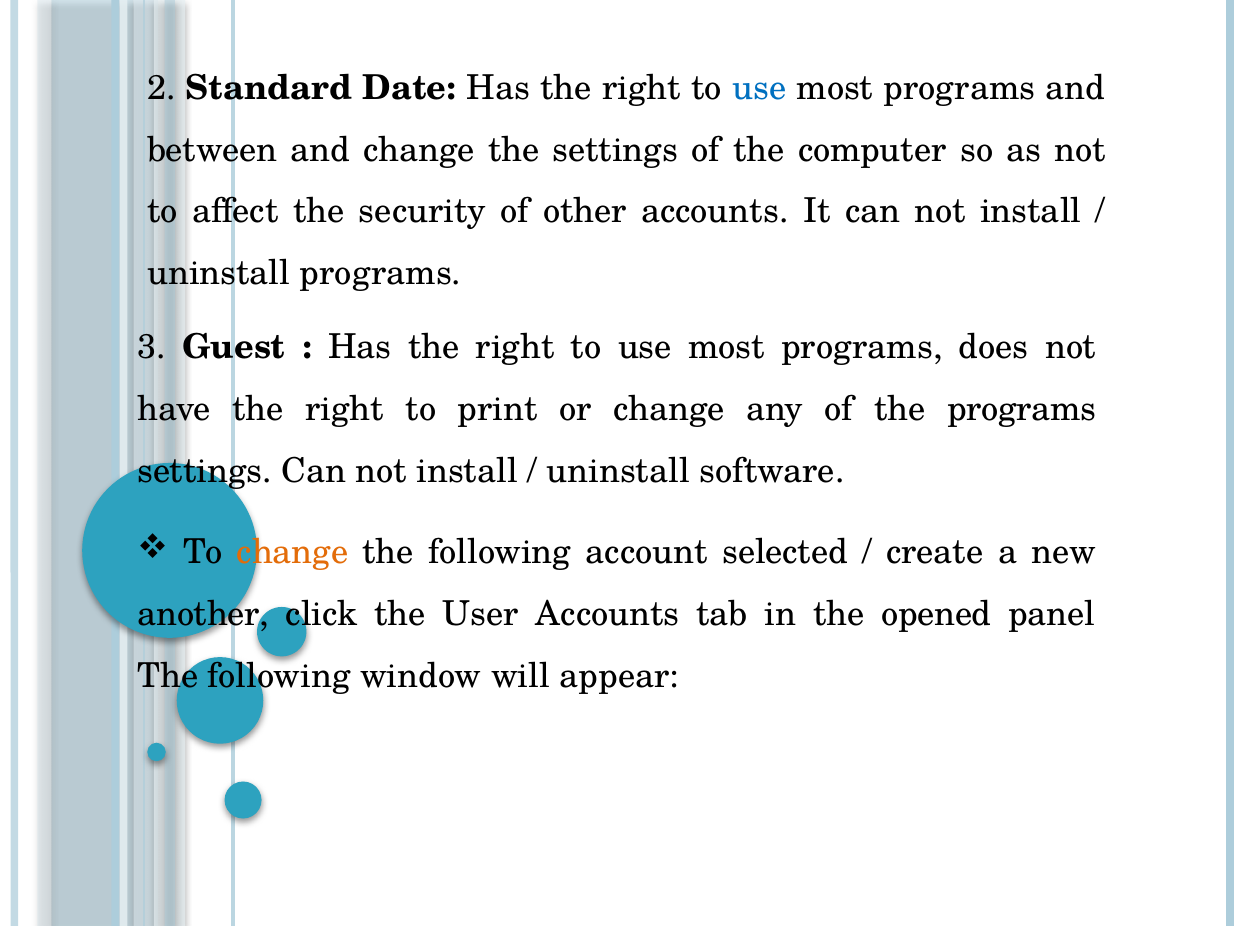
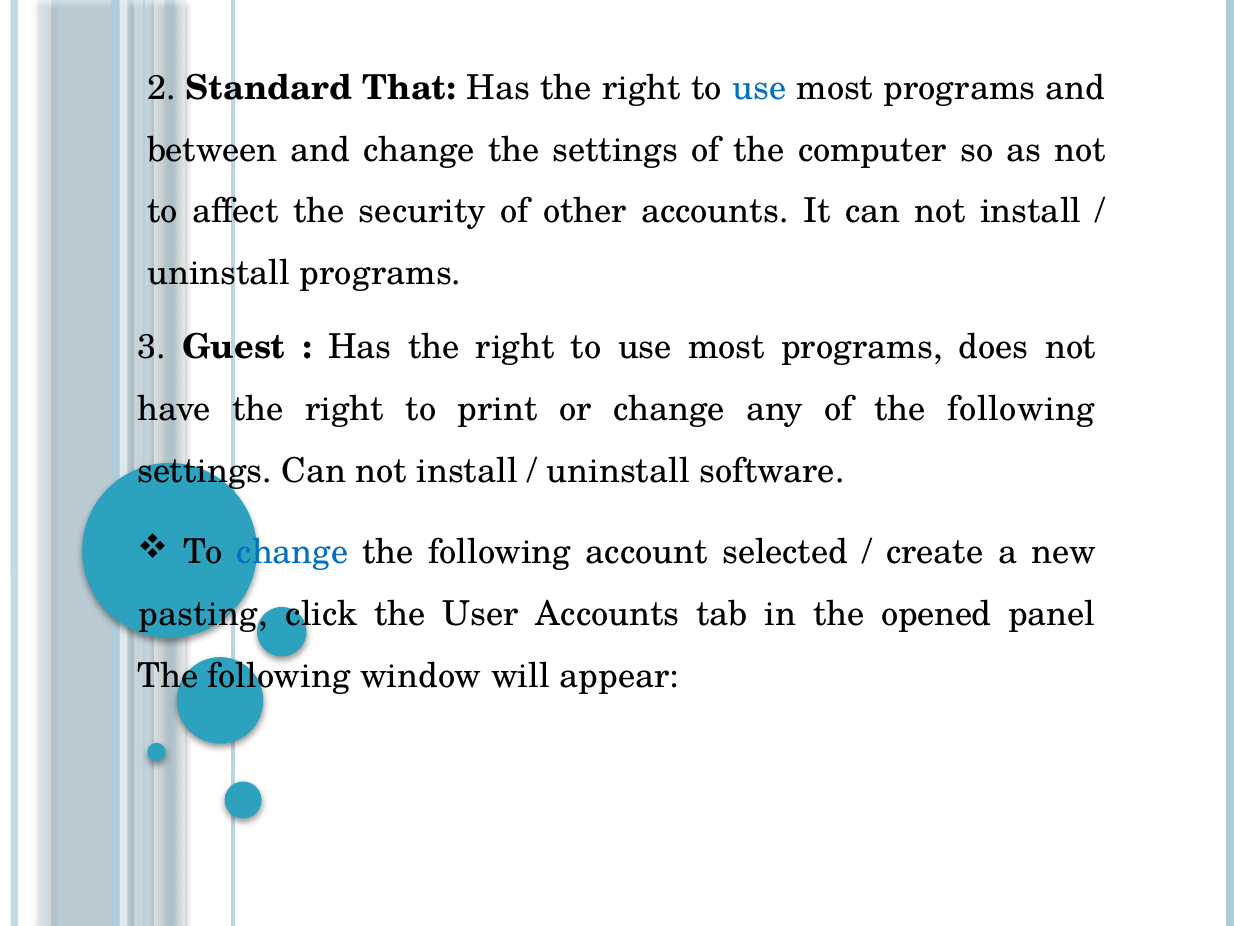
Date: Date -> That
of the programs: programs -> following
change at (293, 552) colour: orange -> blue
another: another -> pasting
